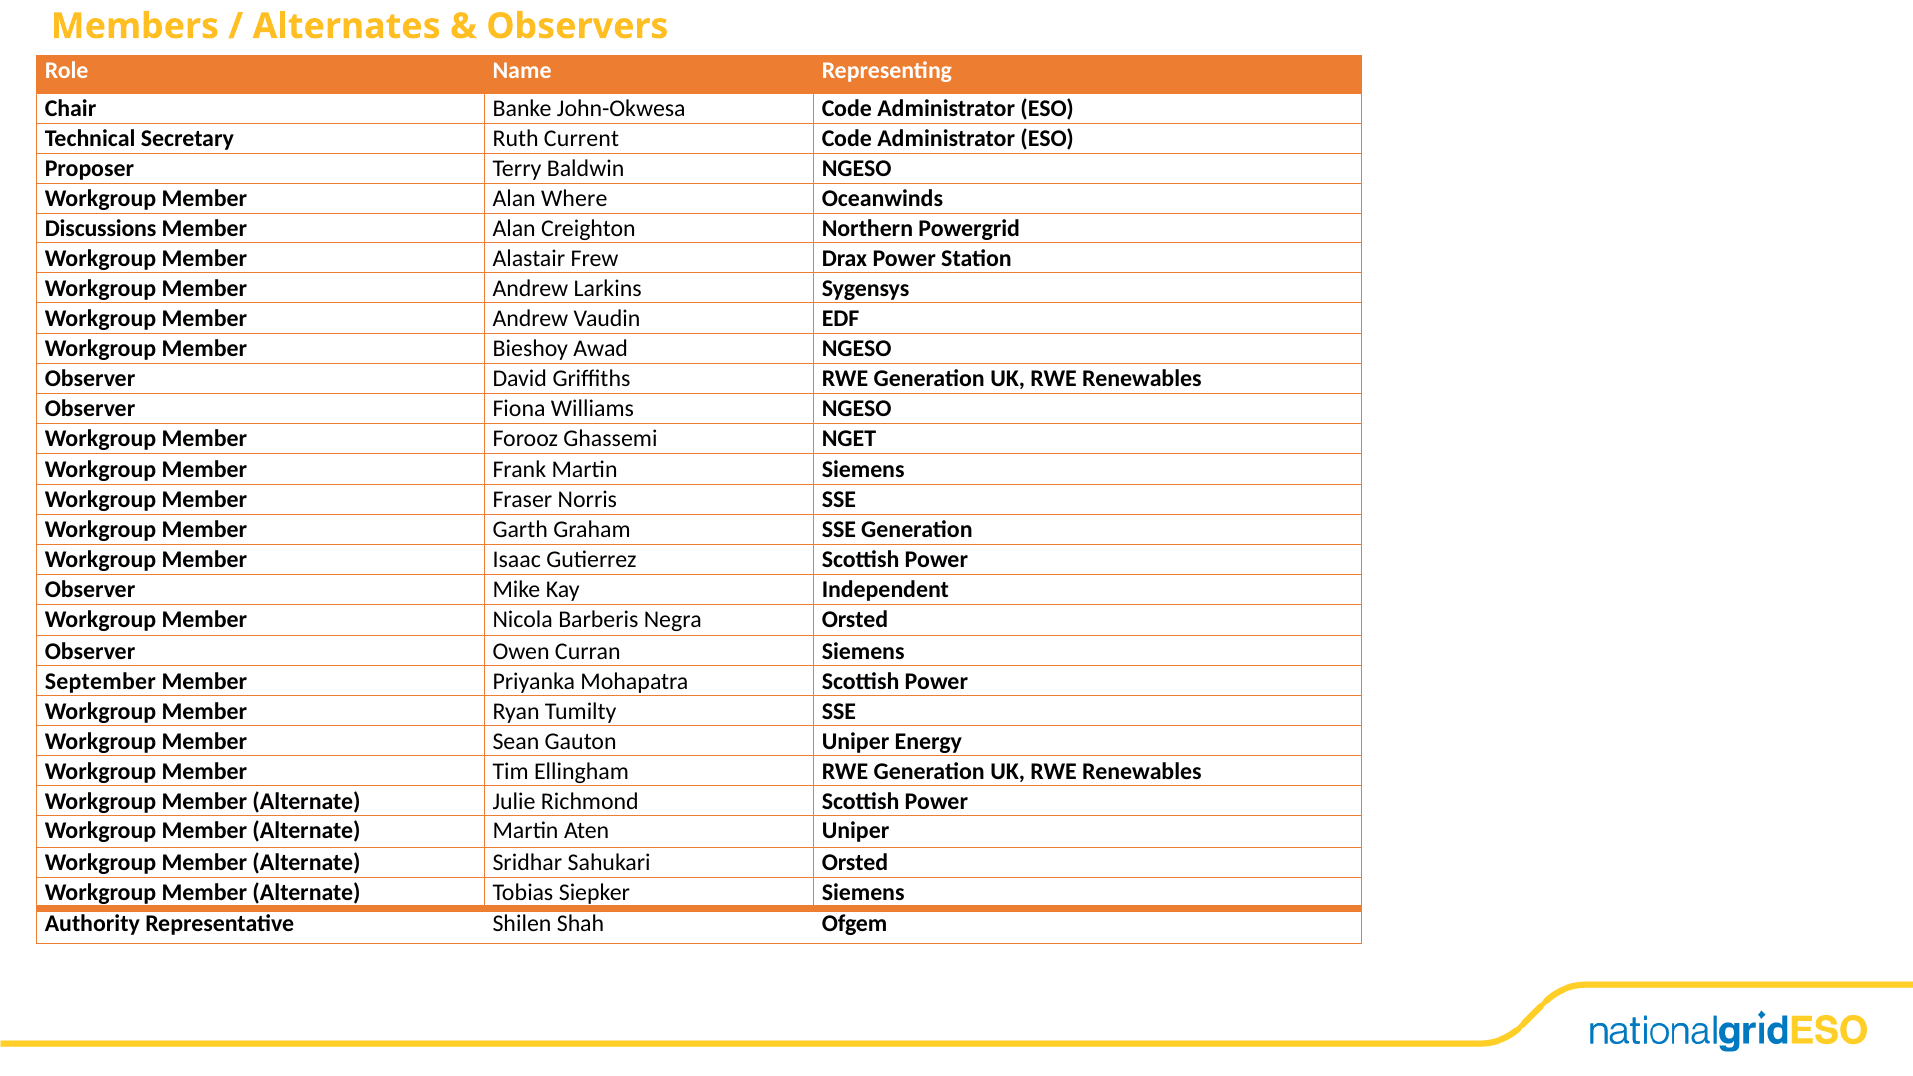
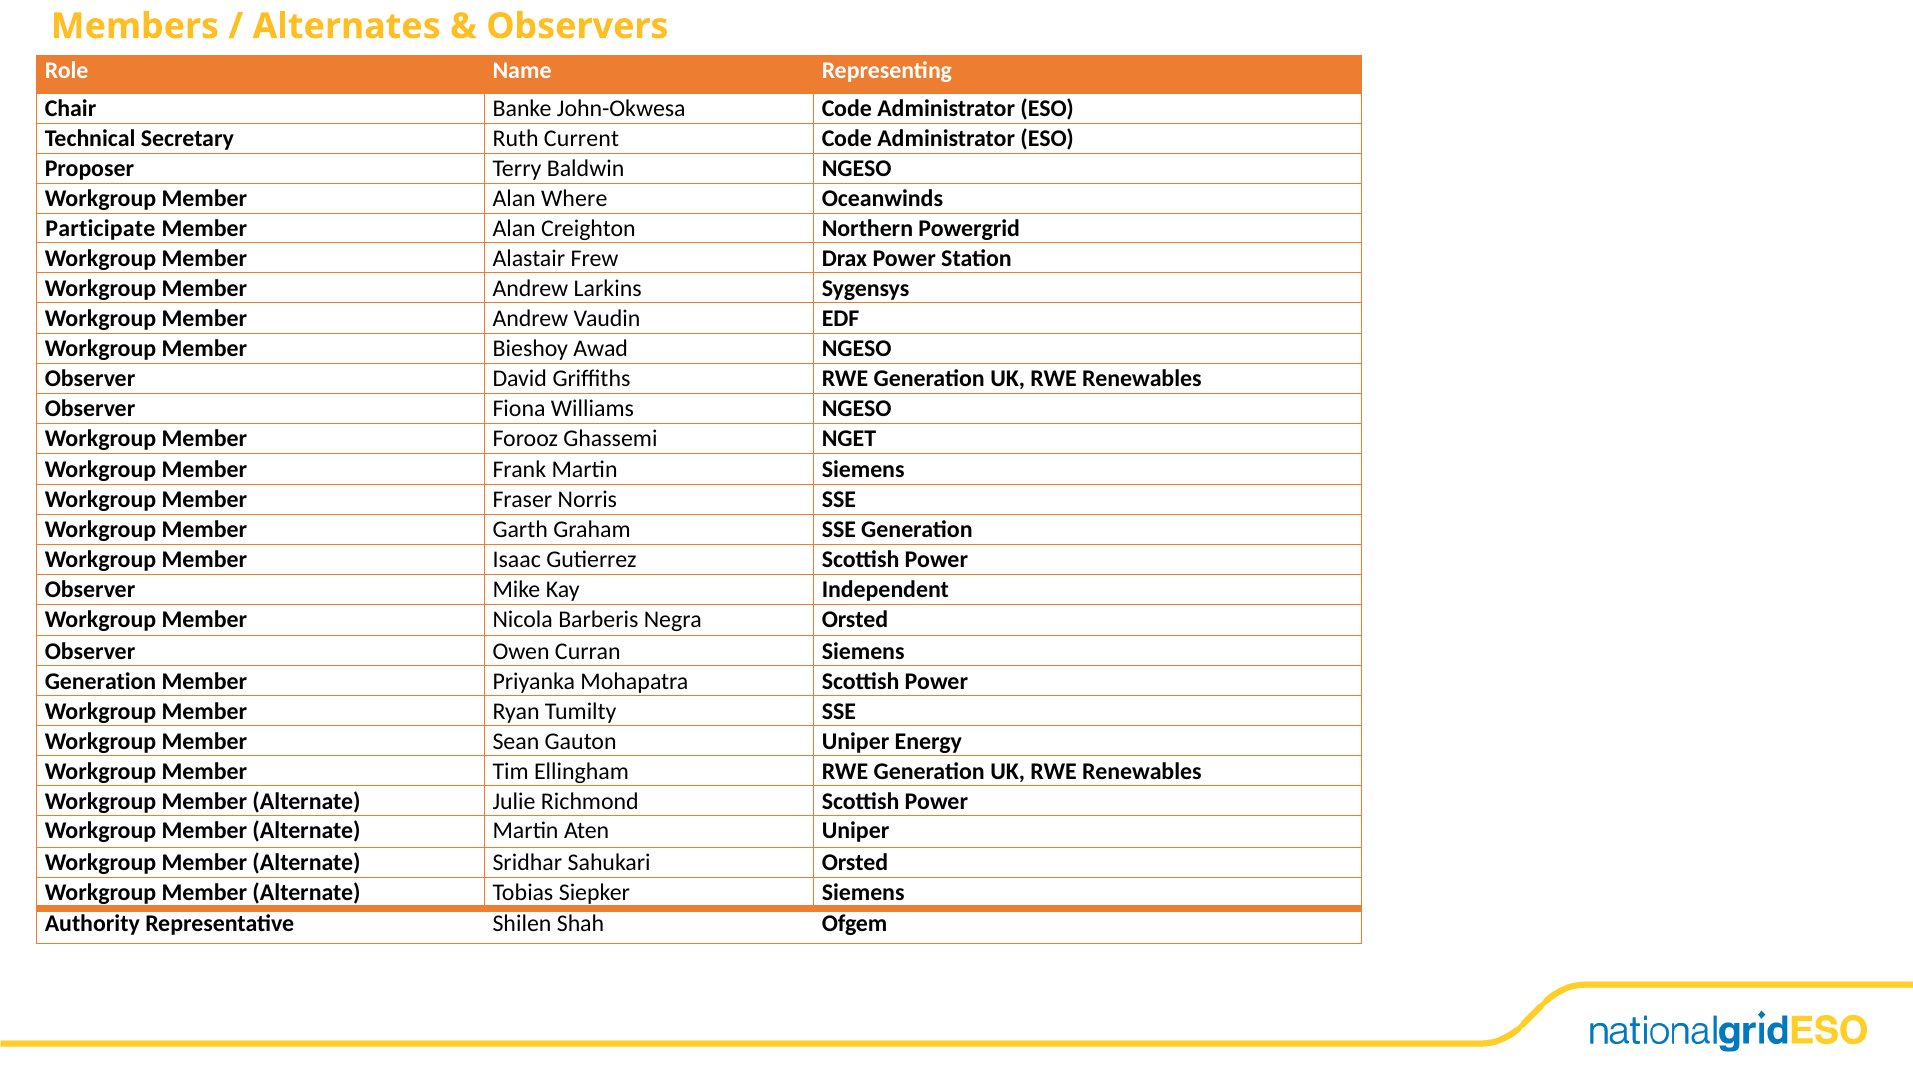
Discussions: Discussions -> Participate
September at (100, 681): September -> Generation
